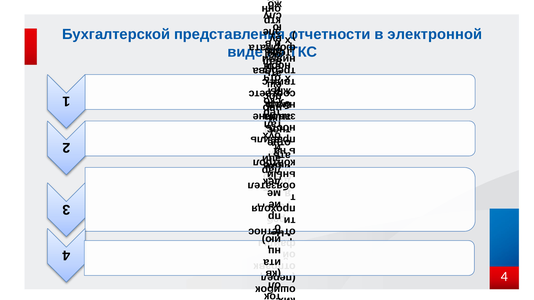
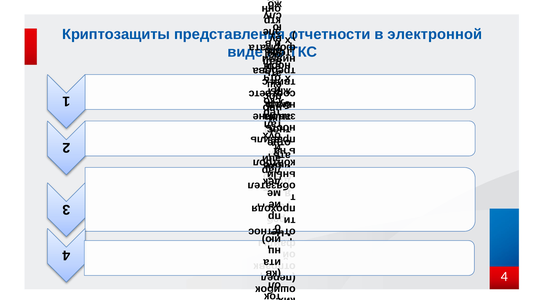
Бухгалтерской: Бухгалтерской -> Криптозащиты
